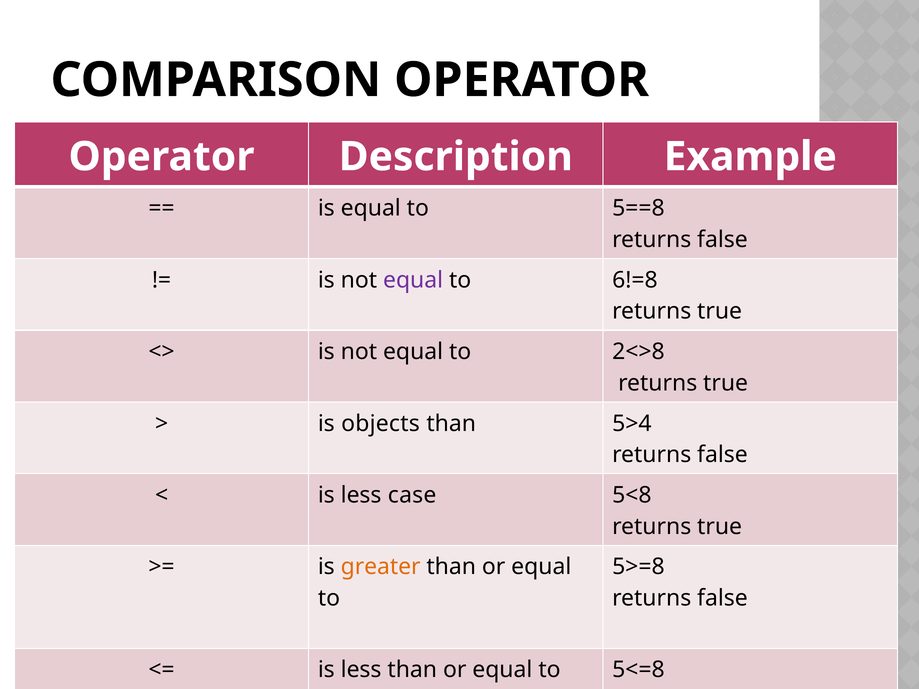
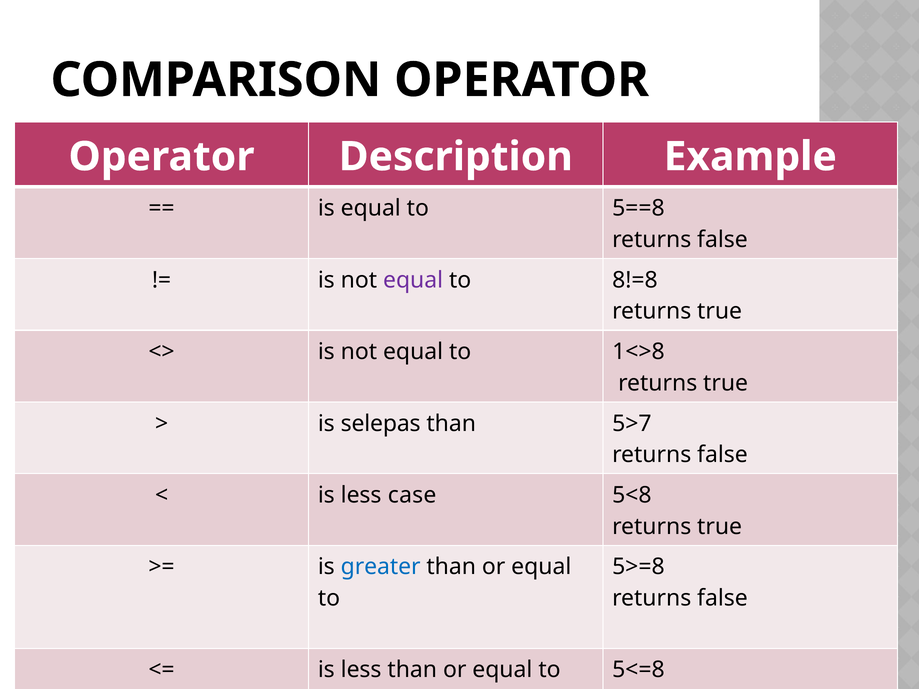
6!=8: 6!=8 -> 8!=8
2<>8: 2<>8 -> 1<>8
objects: objects -> selepas
5>4: 5>4 -> 5>7
greater colour: orange -> blue
